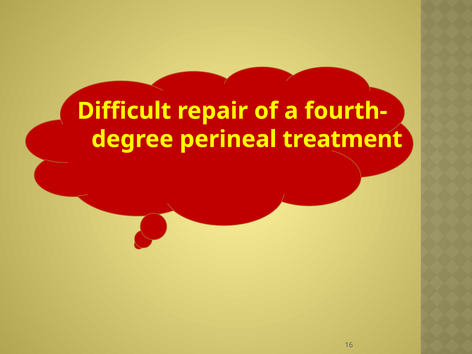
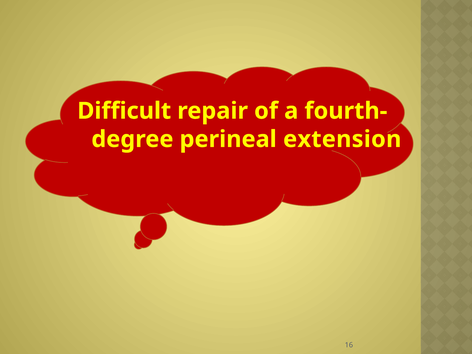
treatment: treatment -> extension
